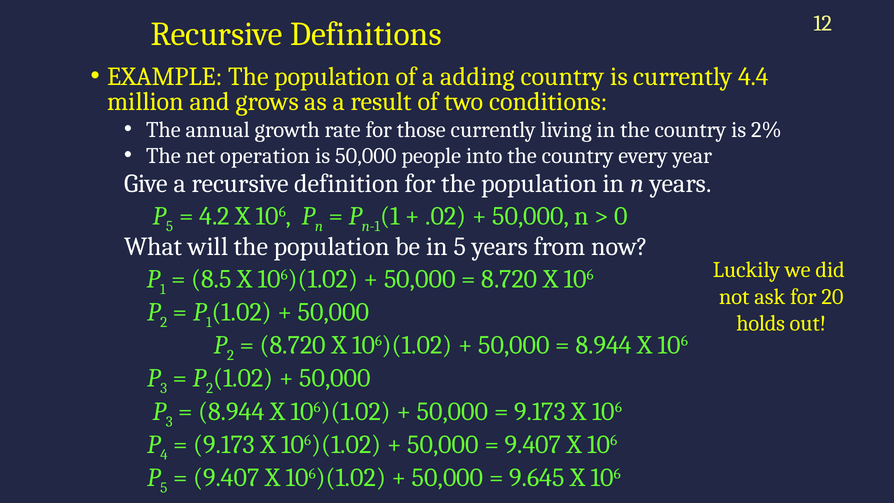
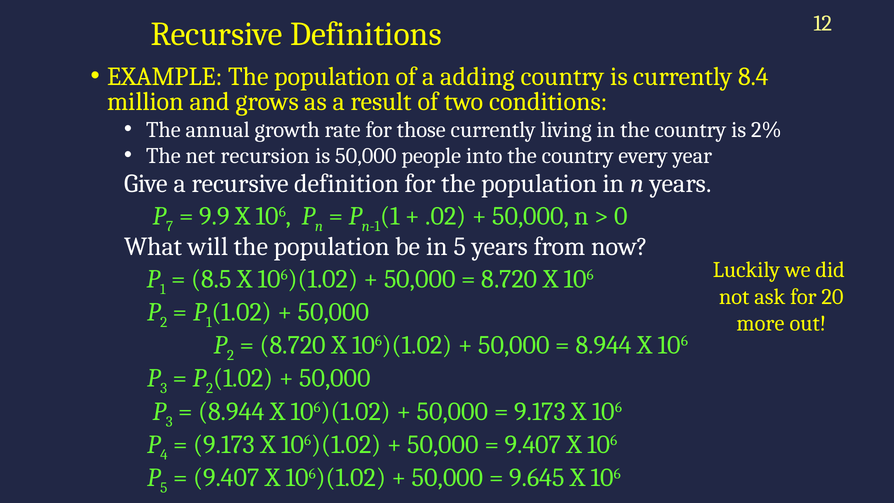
4.4: 4.4 -> 8.4
operation: operation -> recursion
5 at (170, 226): 5 -> 7
4.2: 4.2 -> 9.9
holds: holds -> more
